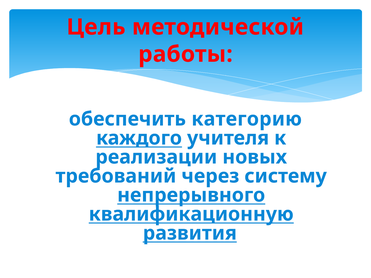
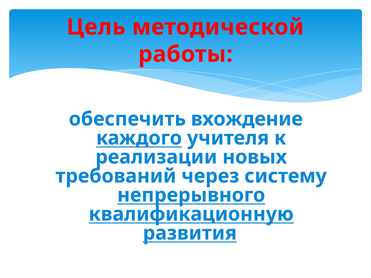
категорию: категорию -> вхождение
